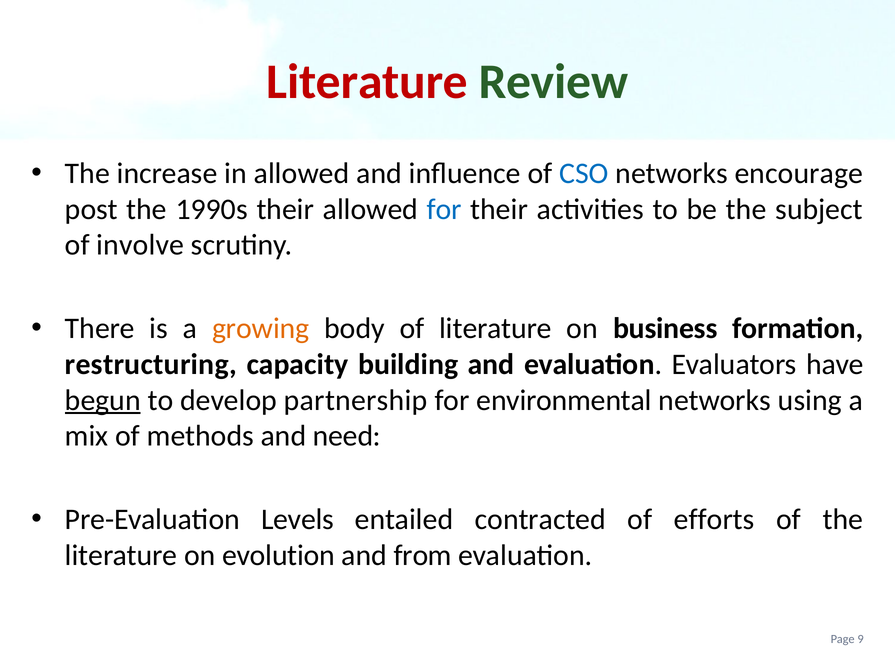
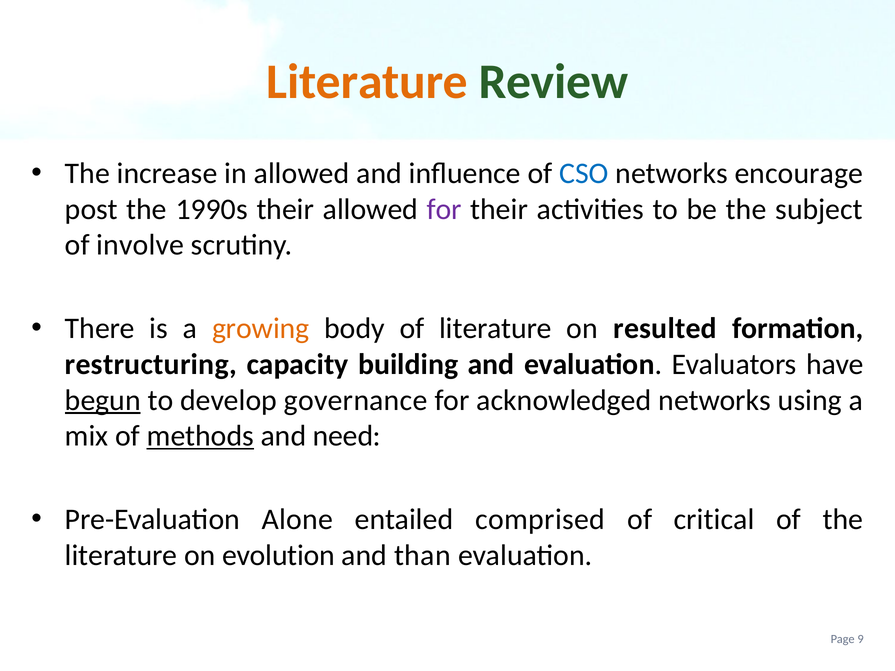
Literature at (367, 82) colour: red -> orange
for at (444, 209) colour: blue -> purple
business: business -> resulted
partnership: partnership -> governance
environmental: environmental -> acknowledged
methods underline: none -> present
Levels: Levels -> Alone
contracted: contracted -> comprised
efforts: efforts -> critical
from: from -> than
